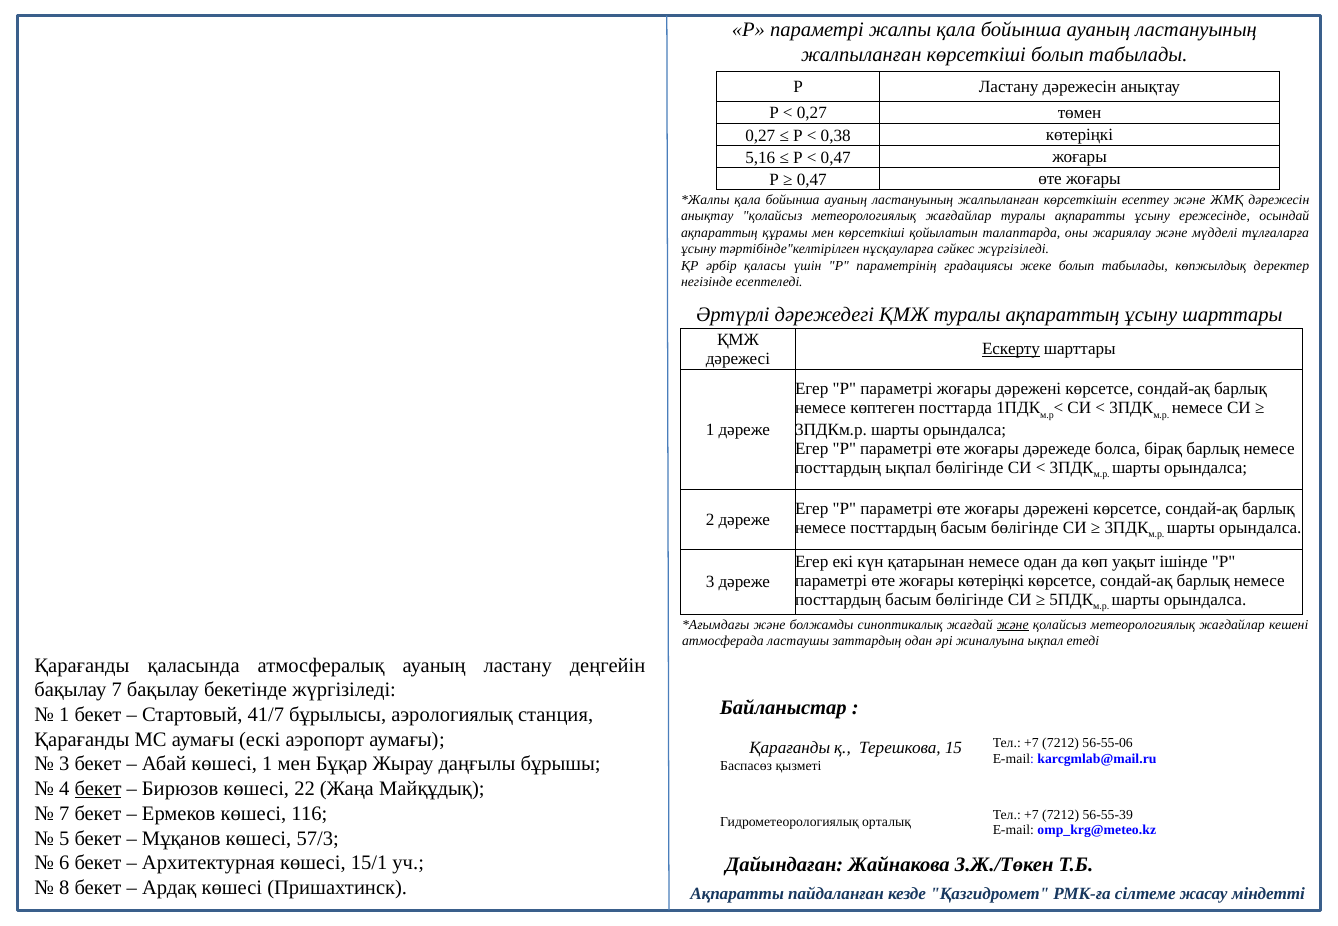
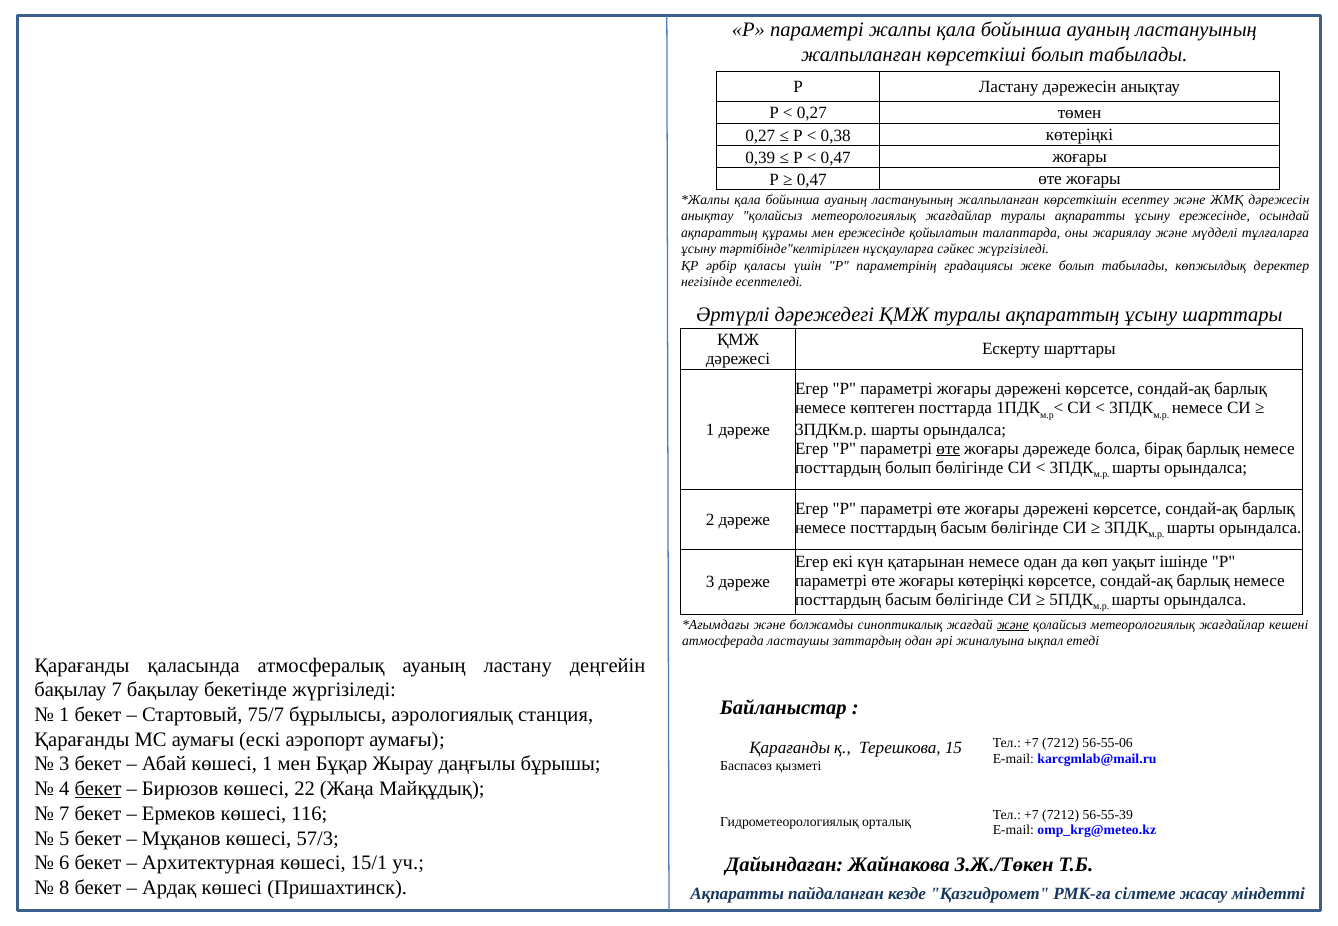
5,16: 5,16 -> 0,39
мен көрсеткіші: көрсеткіші -> ережесінде
Ескерту underline: present -> none
өте at (948, 449) underline: none -> present
посттардың ықпал: ықпал -> болып
41/7: 41/7 -> 75/7
